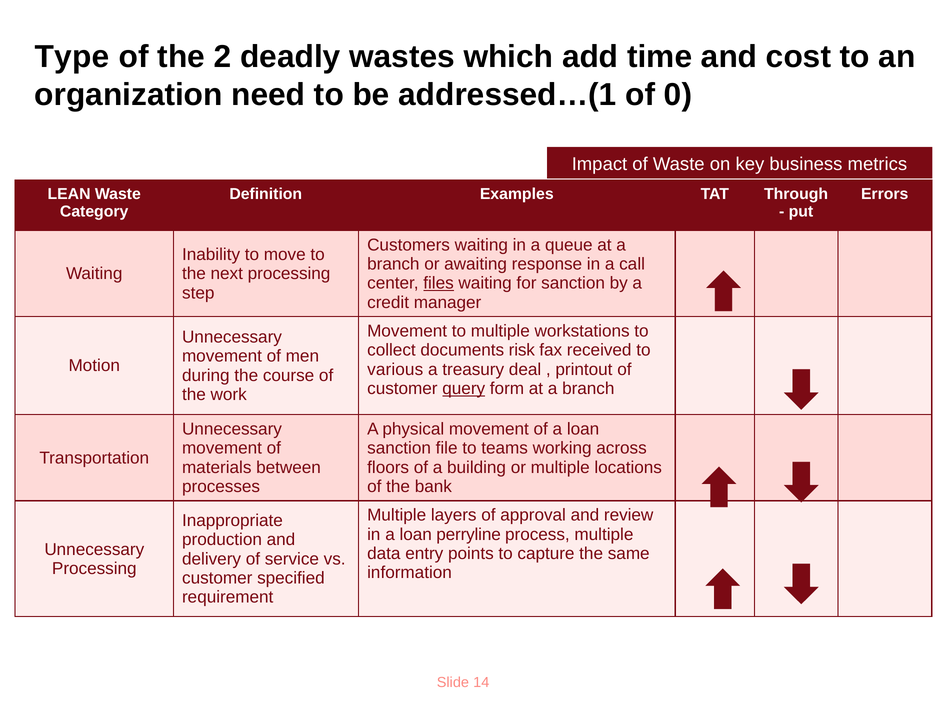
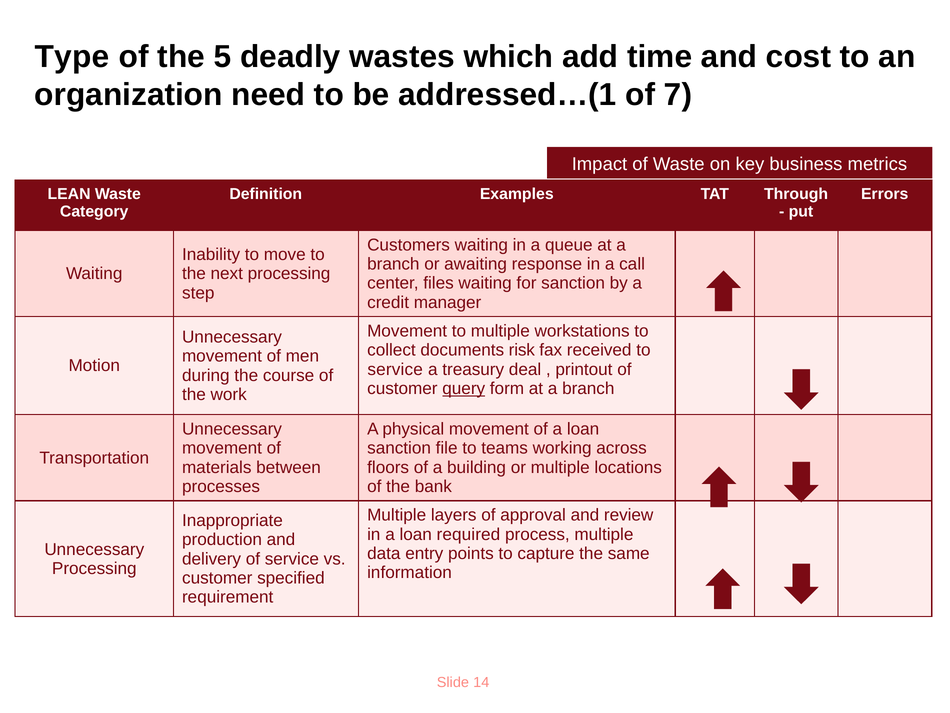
2: 2 -> 5
0: 0 -> 7
files underline: present -> none
various at (395, 369): various -> service
perryline: perryline -> required
